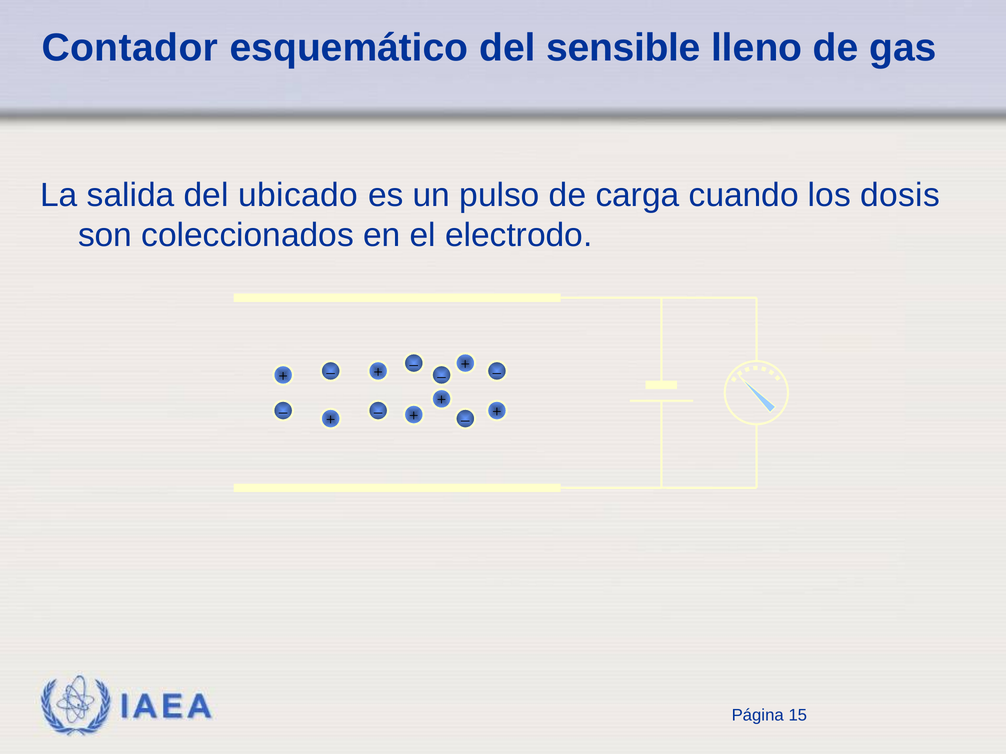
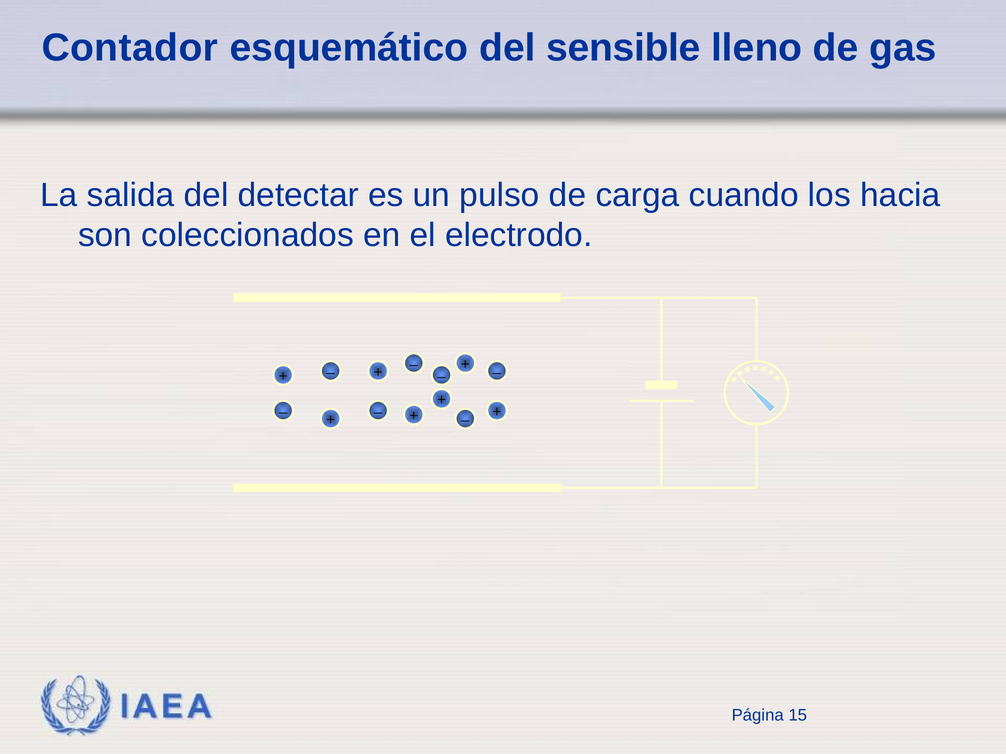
ubicado: ubicado -> detectar
dosis: dosis -> hacia
